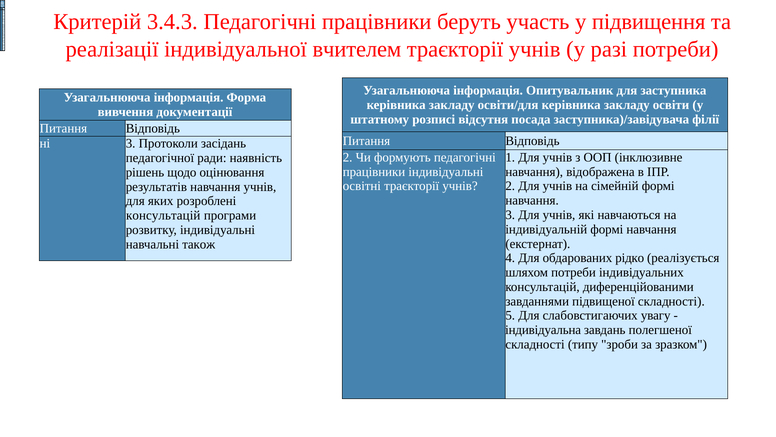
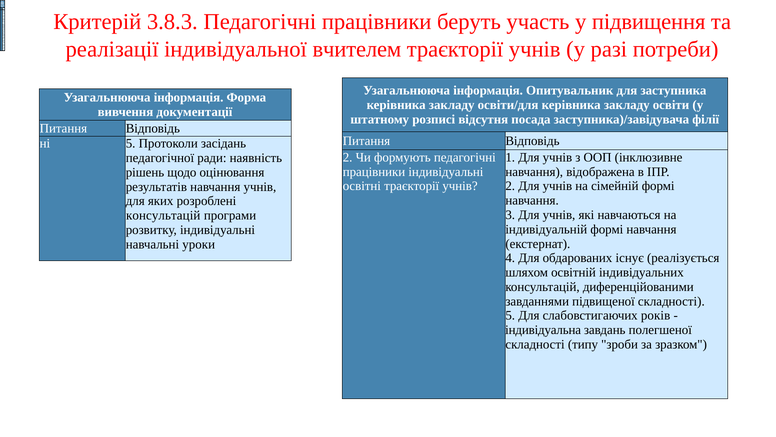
3.4.3: 3.4.3 -> 3.8.3
ні 3: 3 -> 5
також: також -> уроки
рідко: рідко -> існує
шляхом потреби: потреби -> освітній
увагу: увагу -> років
